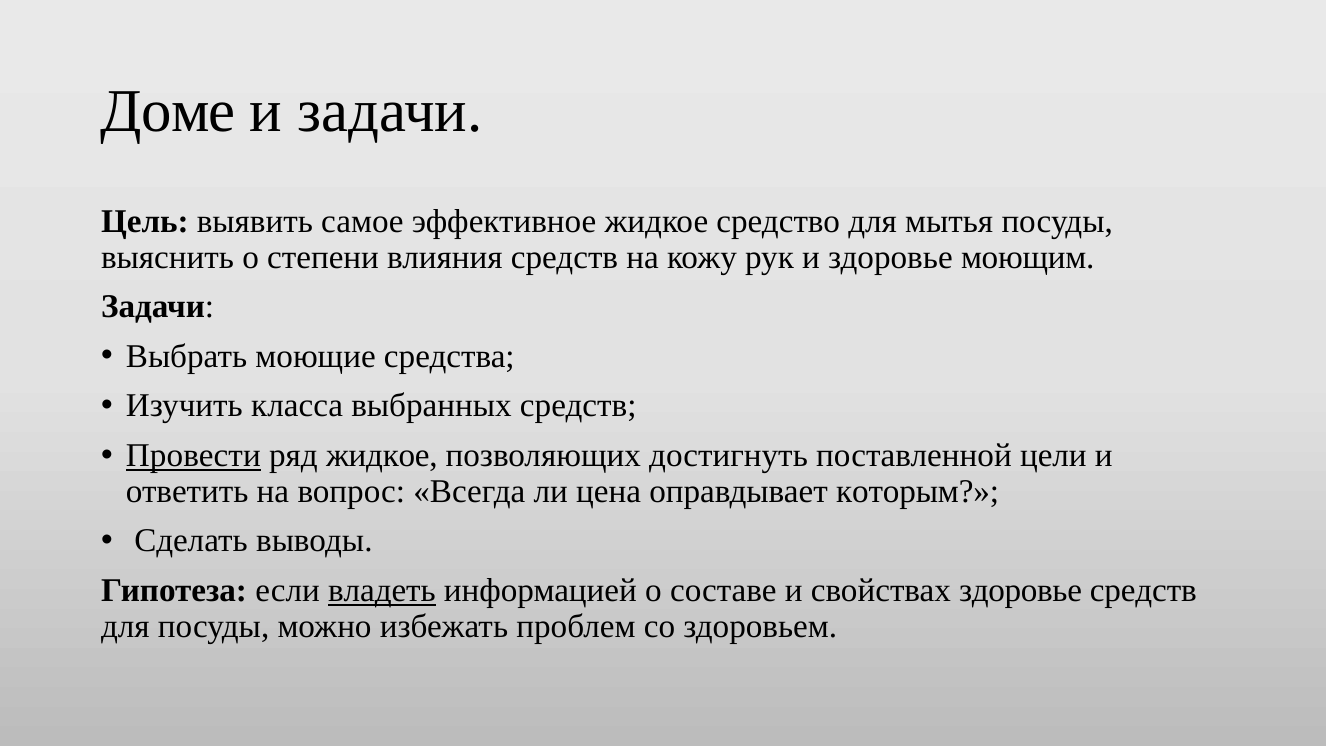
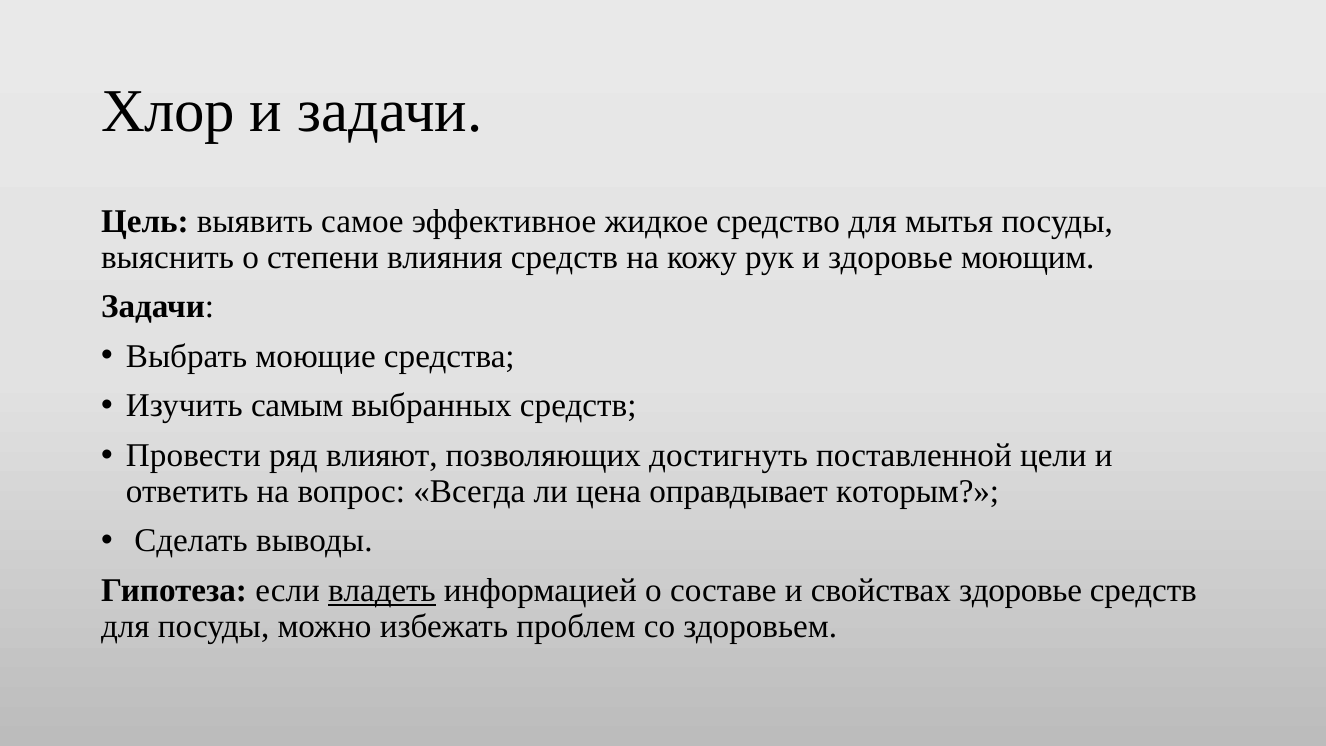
Доме: Доме -> Хлор
класса: класса -> самым
Провести underline: present -> none
ряд жидкое: жидкое -> влияют
